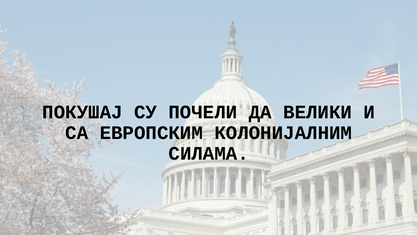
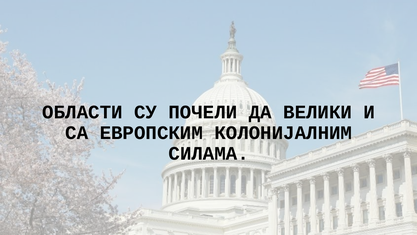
ПОКУШАЈ: ПОКУШАЈ -> ОБЛАСТИ
